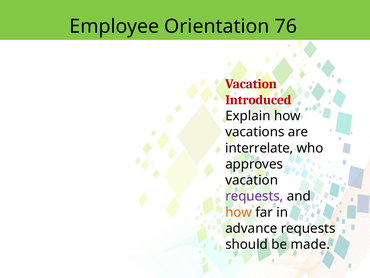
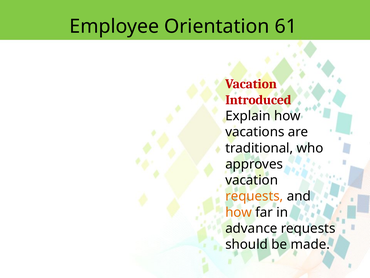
76: 76 -> 61
interrelate: interrelate -> traditional
requests at (254, 196) colour: purple -> orange
